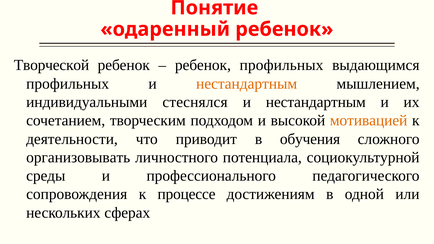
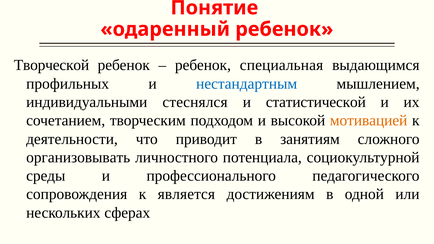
ребенок профильных: профильных -> специальная
нестандартным at (247, 84) colour: orange -> blue
нестандартным at (316, 102): нестандартным -> статистической
обучения: обучения -> занятиям
процессе: процессе -> является
